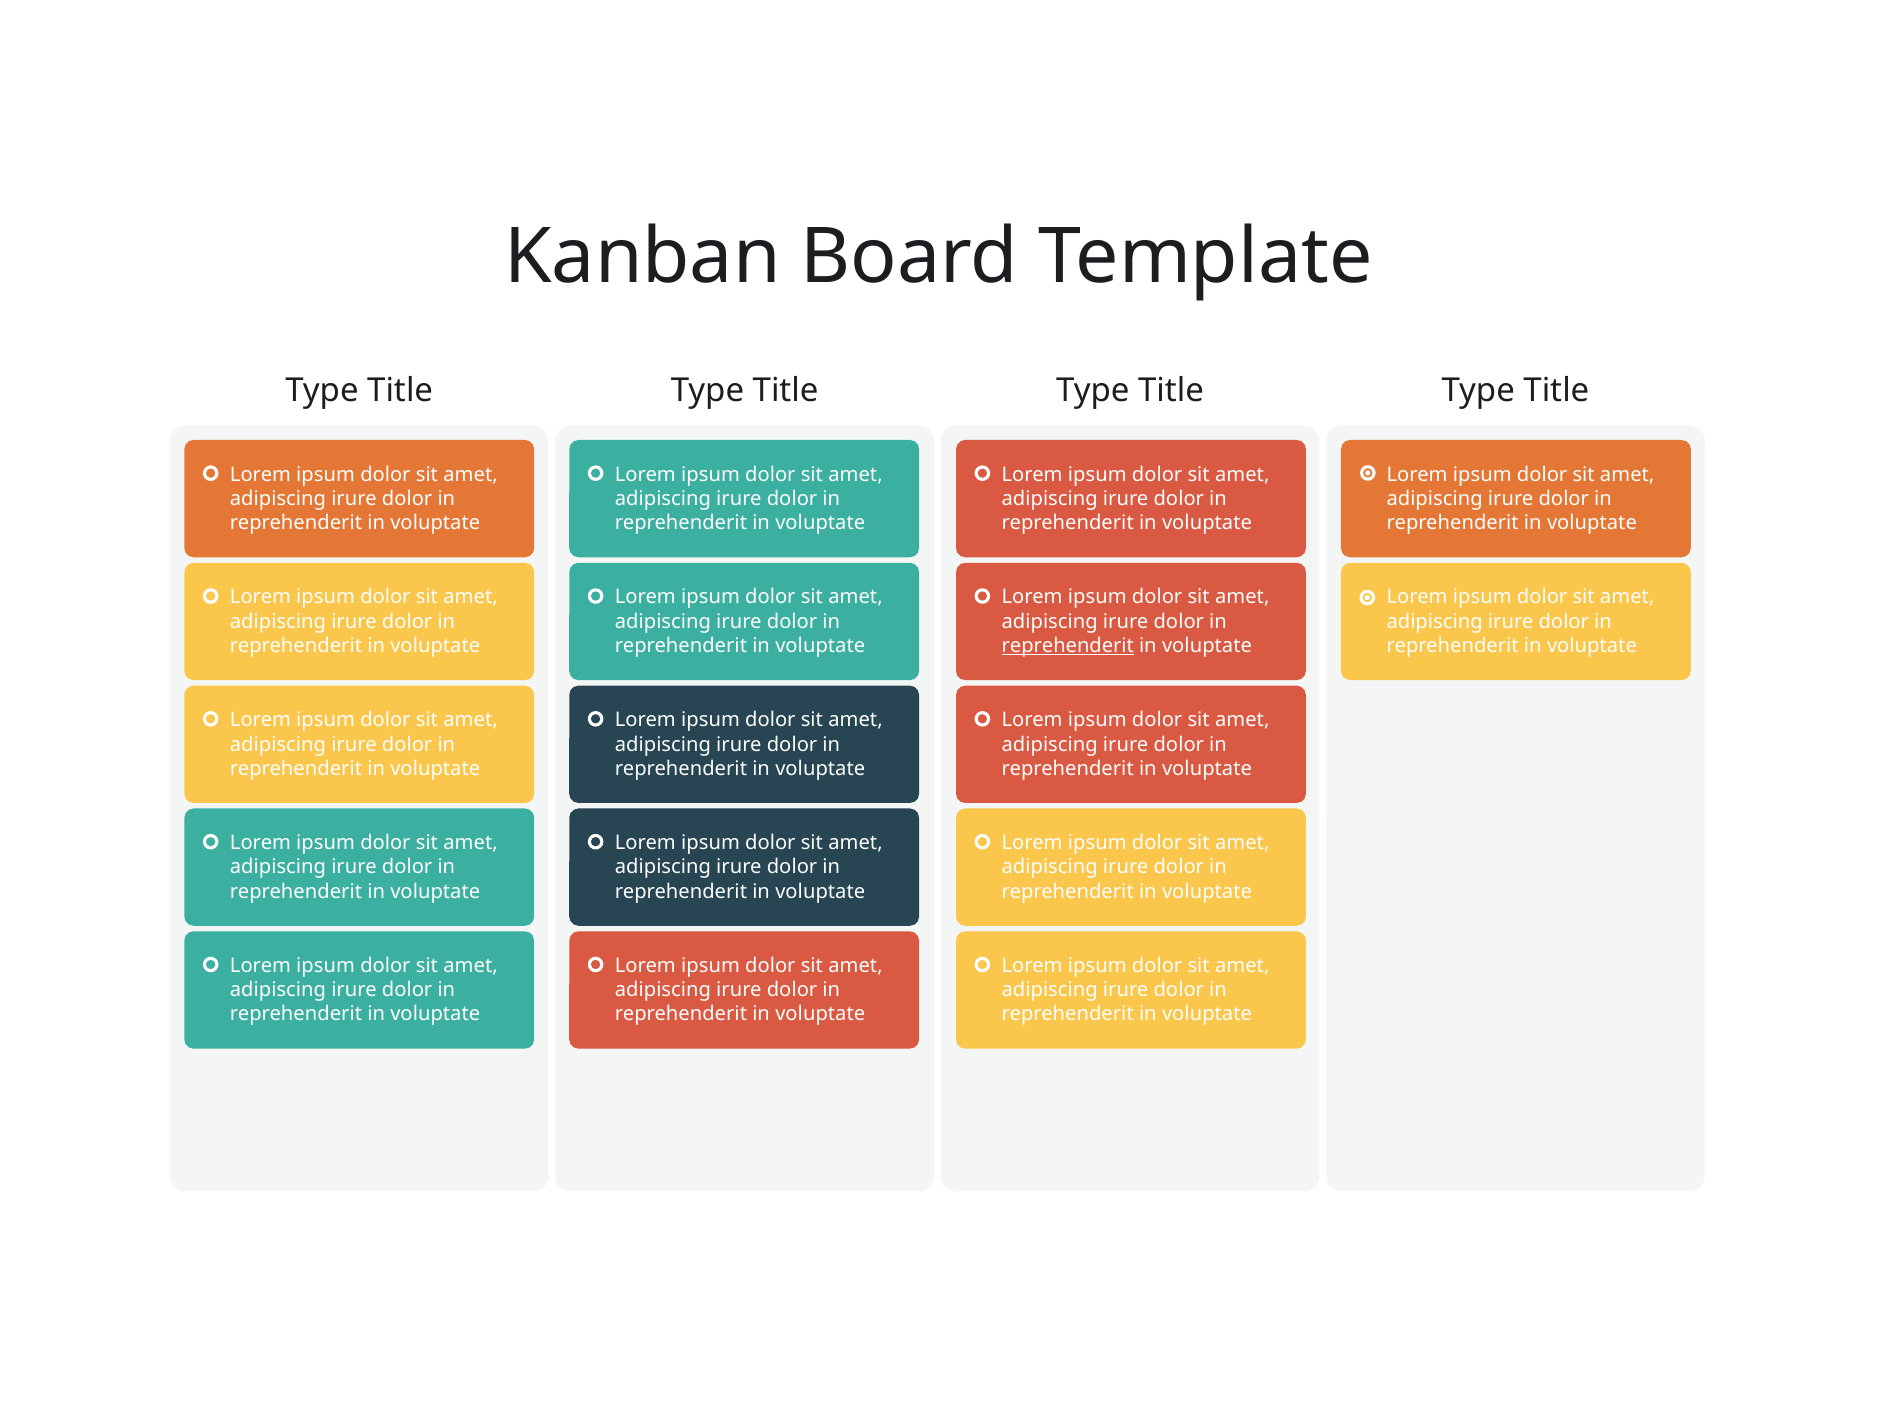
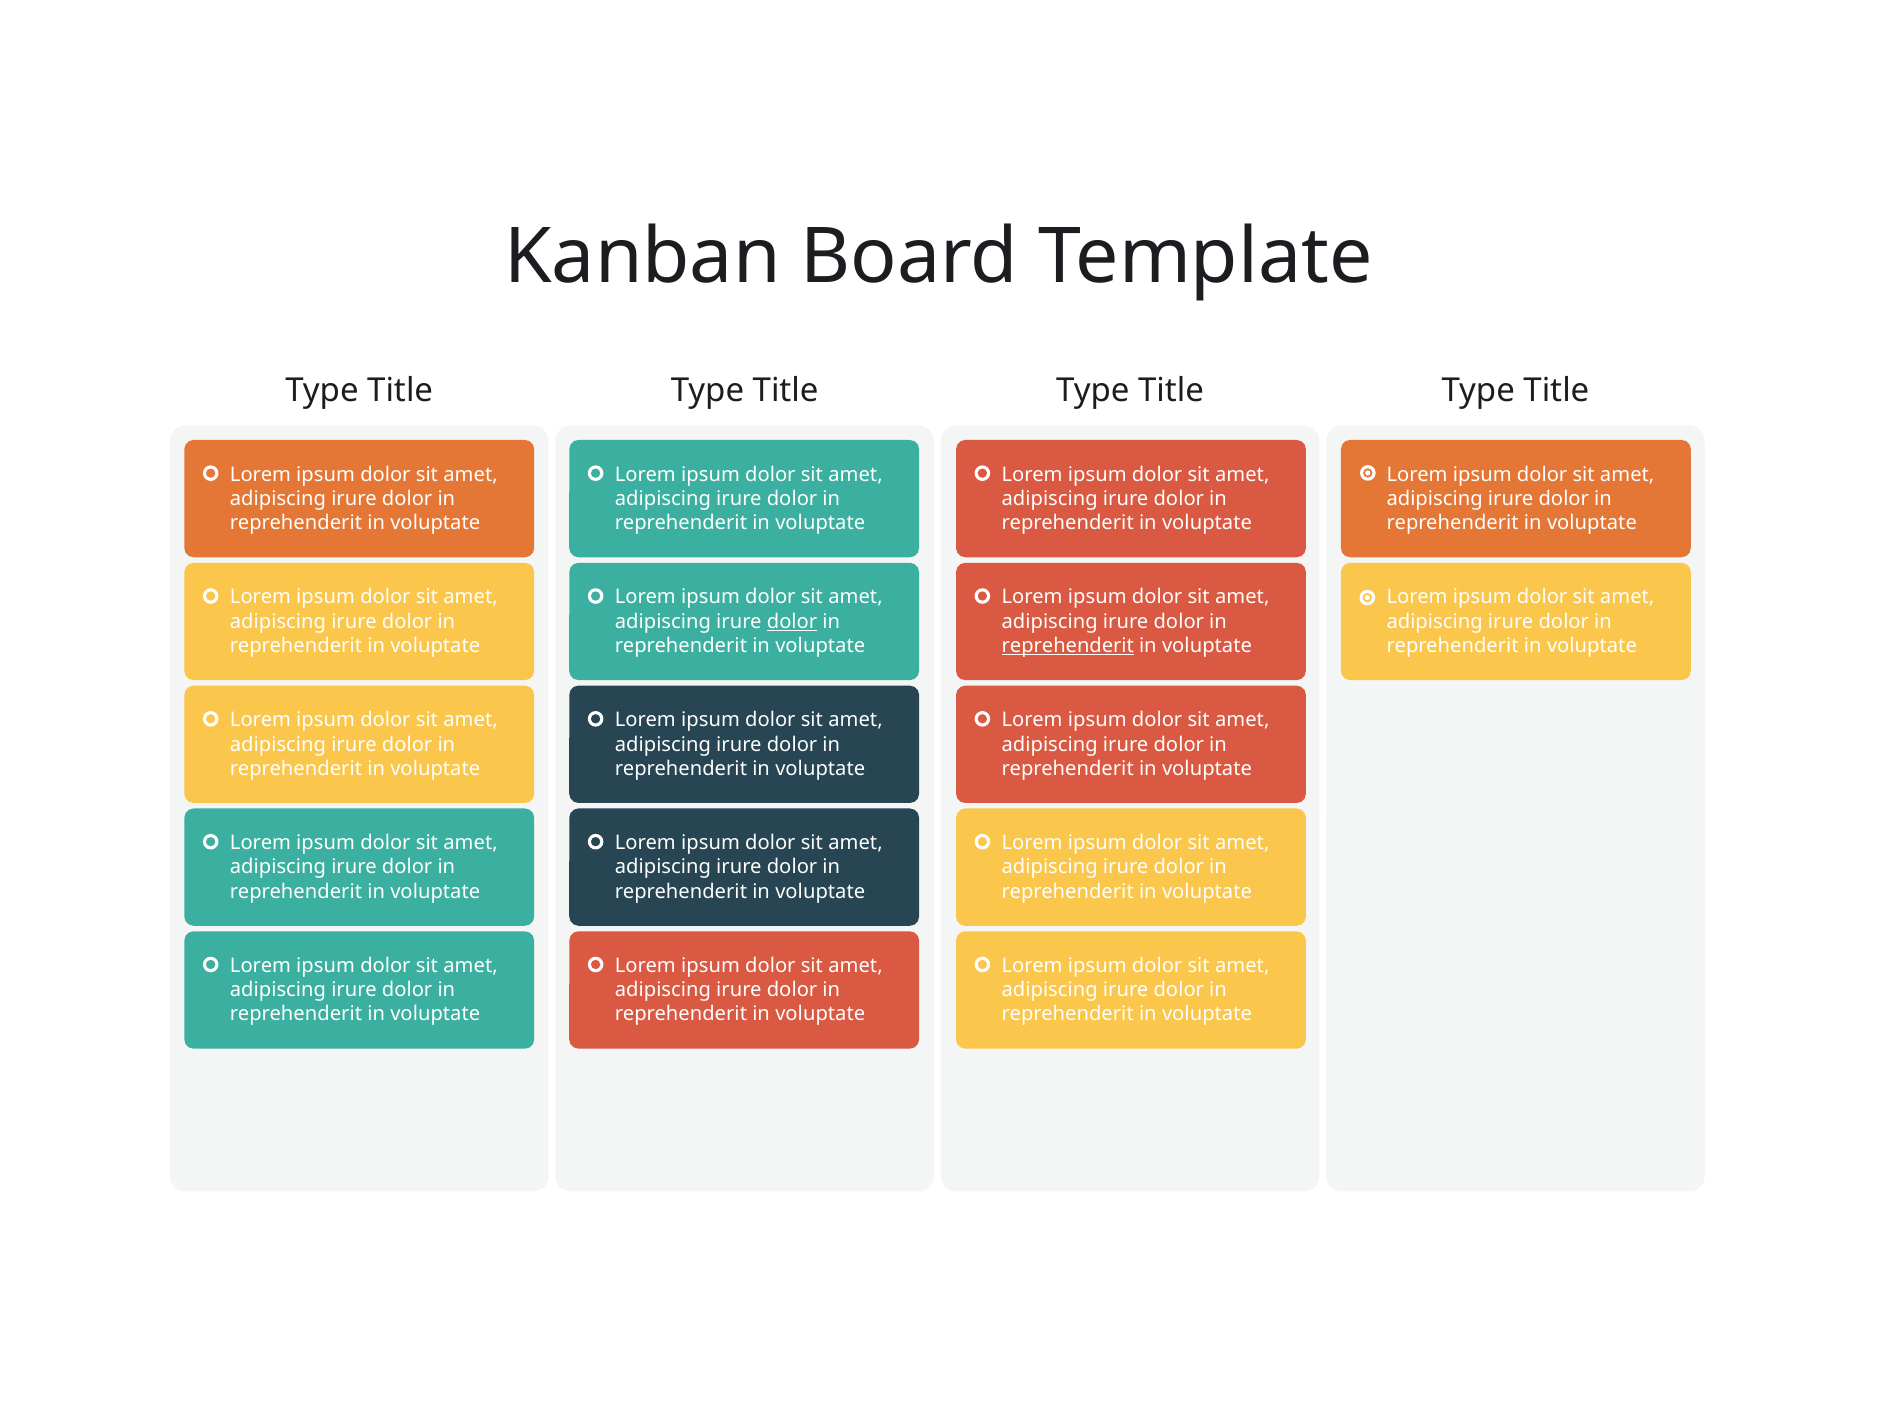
dolor at (792, 621) underline: none -> present
